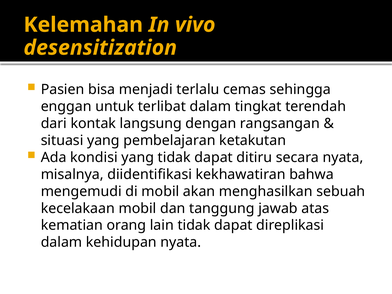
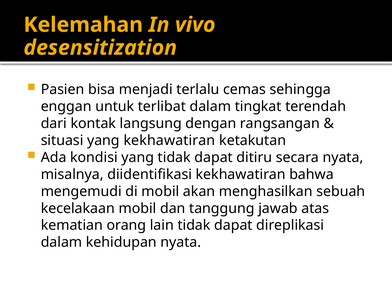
yang pembelajaran: pembelajaran -> kekhawatiran
